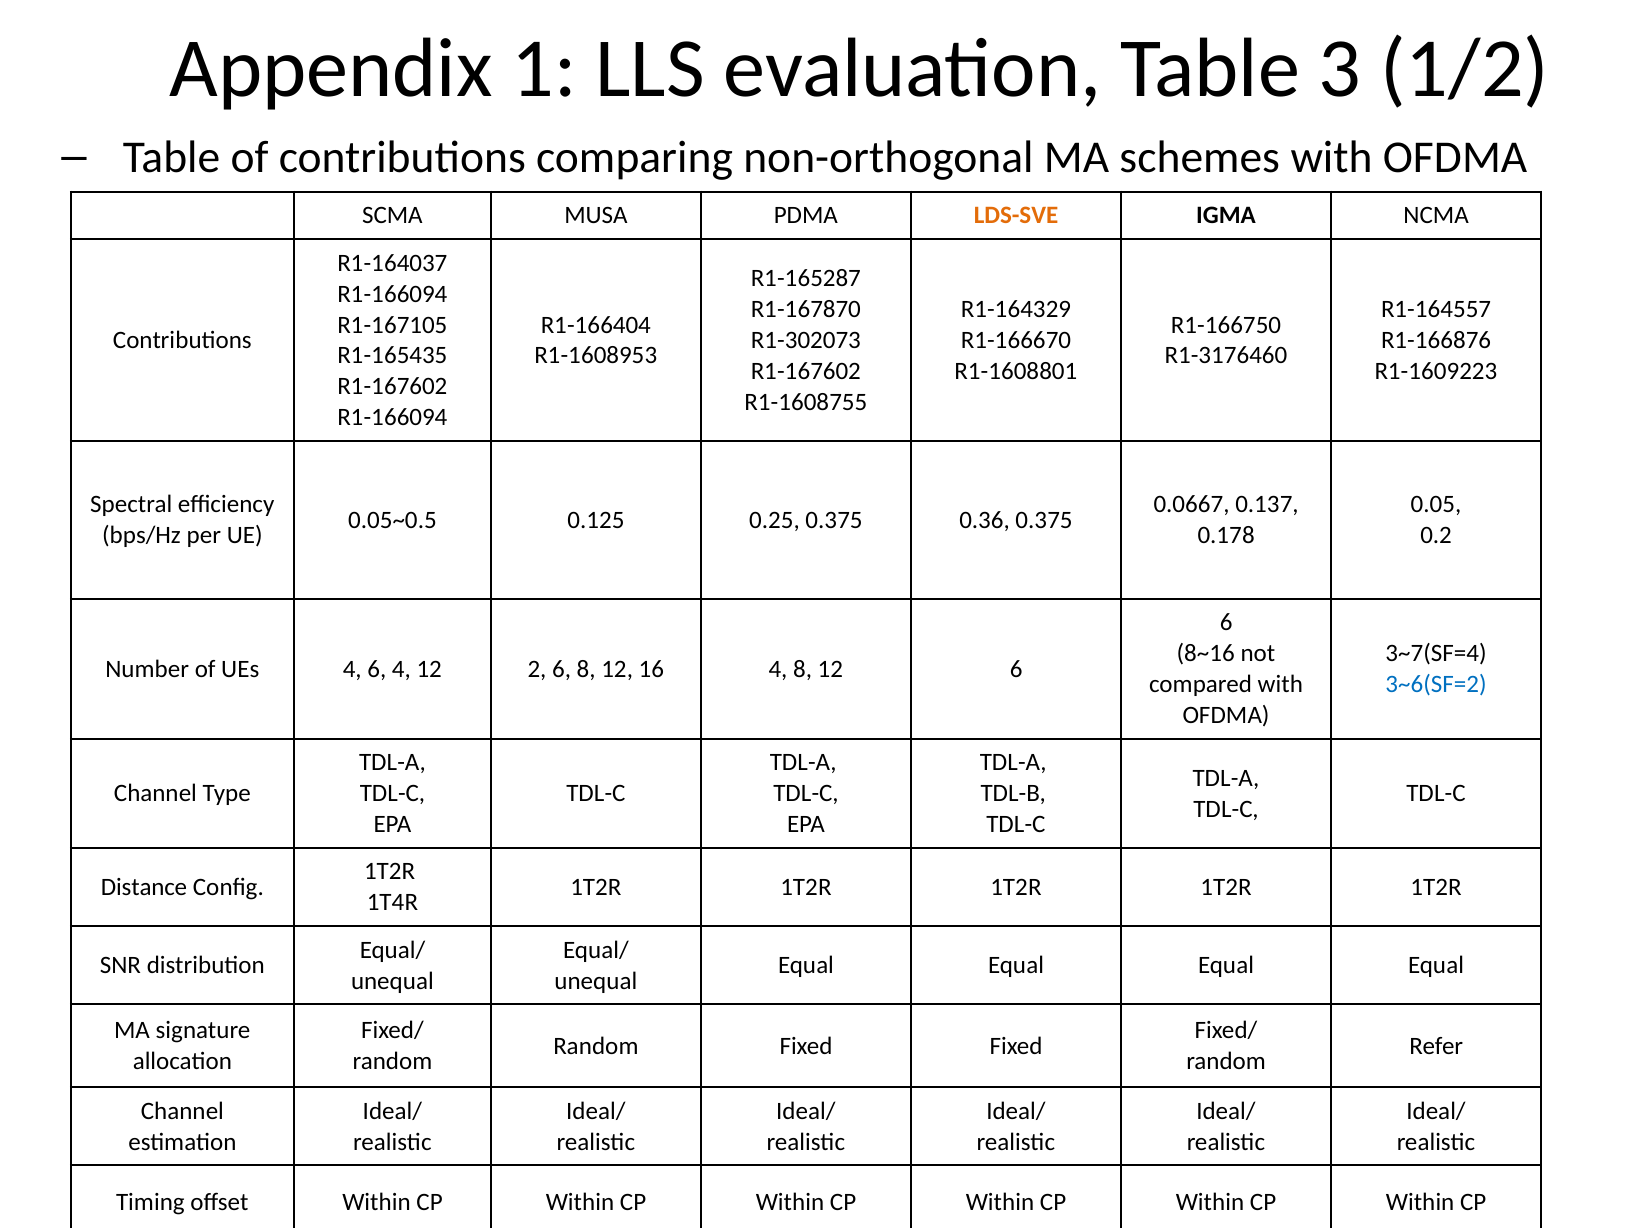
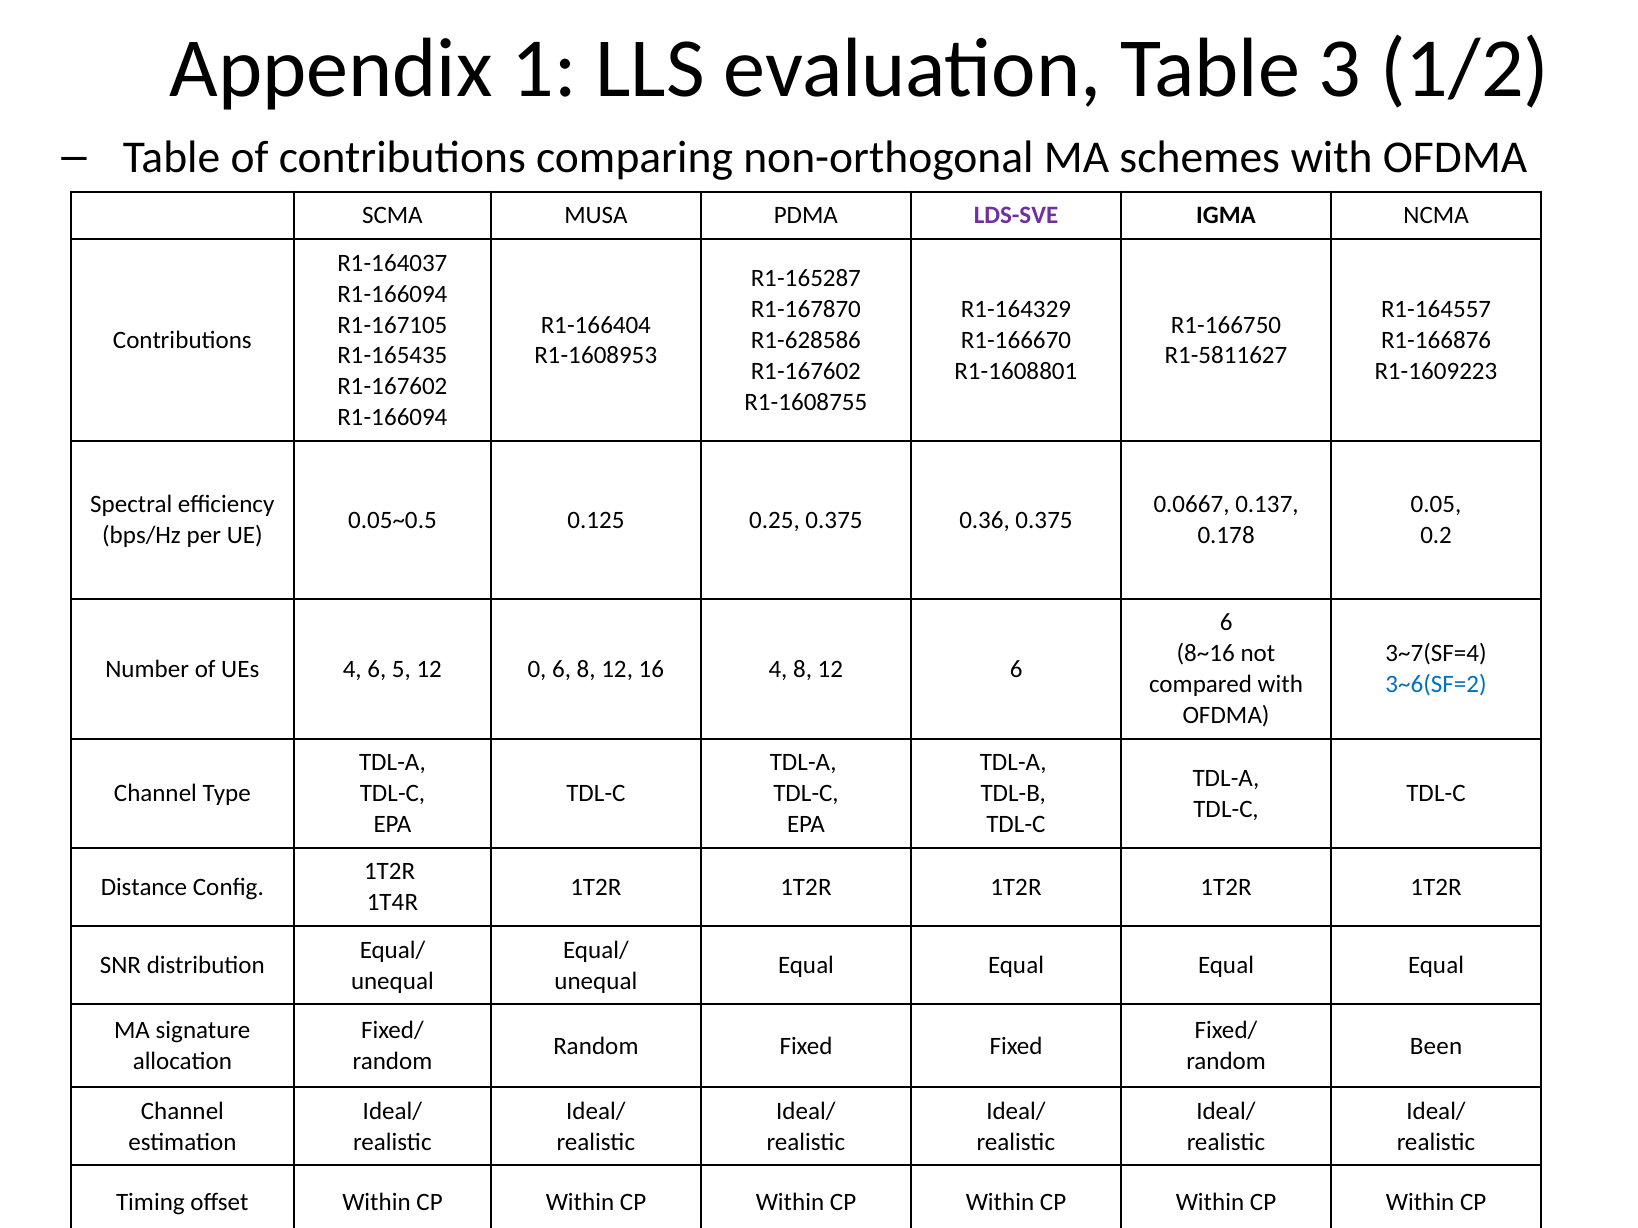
LDS-SVE colour: orange -> purple
R1-302073: R1-302073 -> R1-628586
R1-3176460: R1-3176460 -> R1-5811627
6 4: 4 -> 5
2: 2 -> 0
Refer: Refer -> Been
